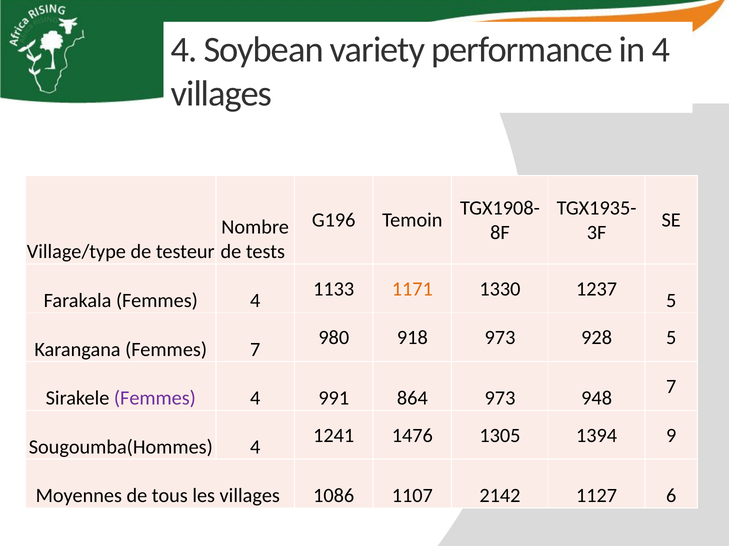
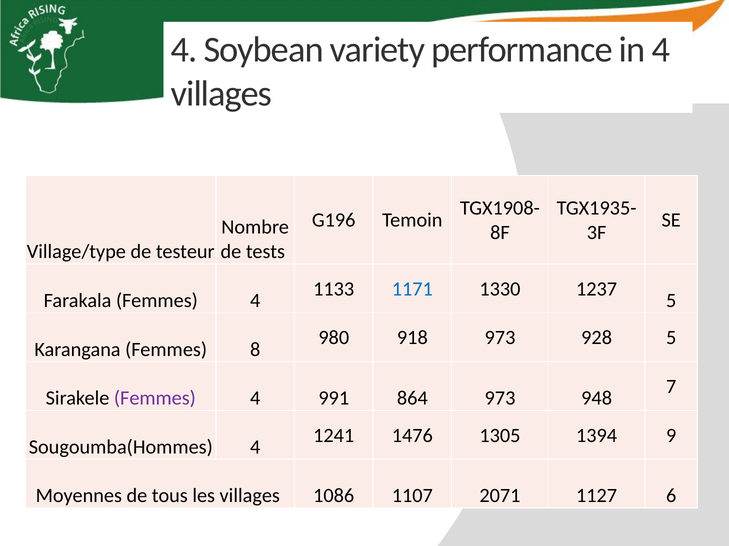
1171 colour: orange -> blue
Femmes 7: 7 -> 8
2142: 2142 -> 2071
